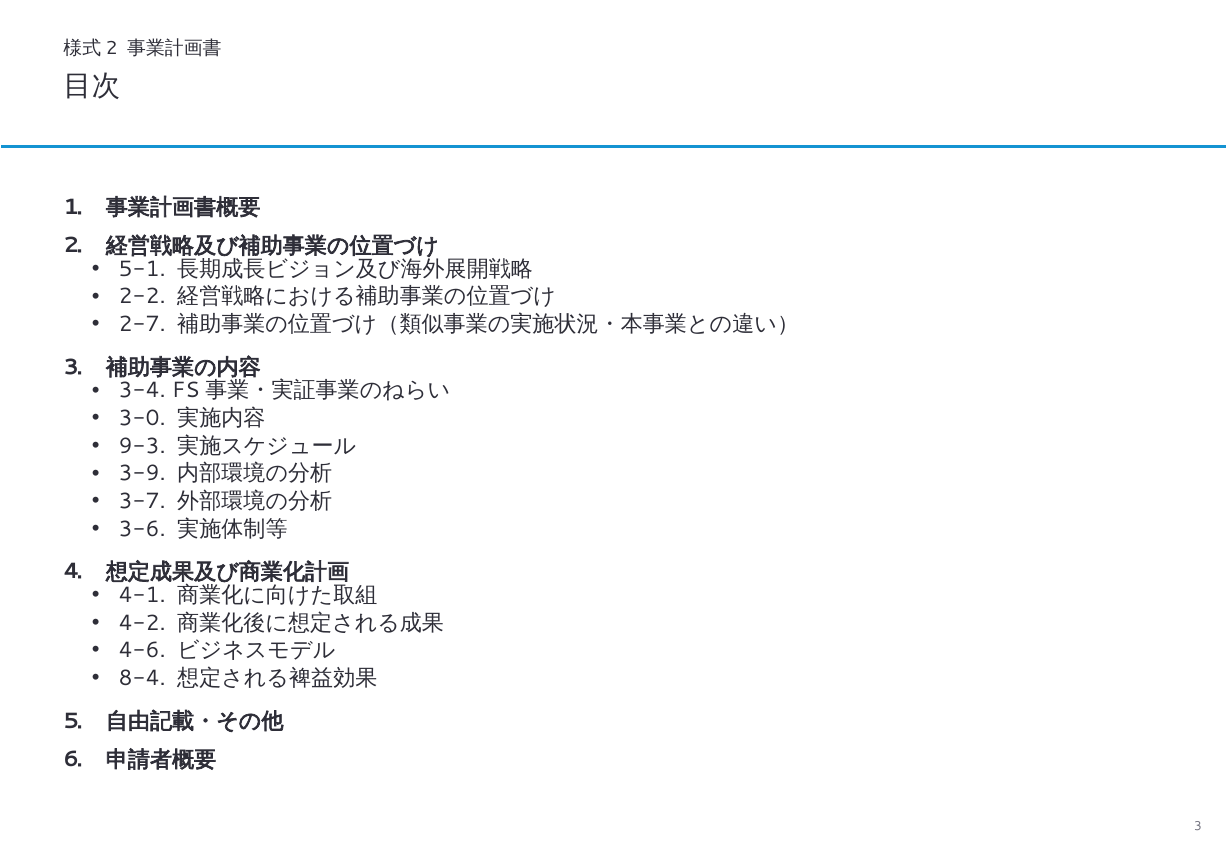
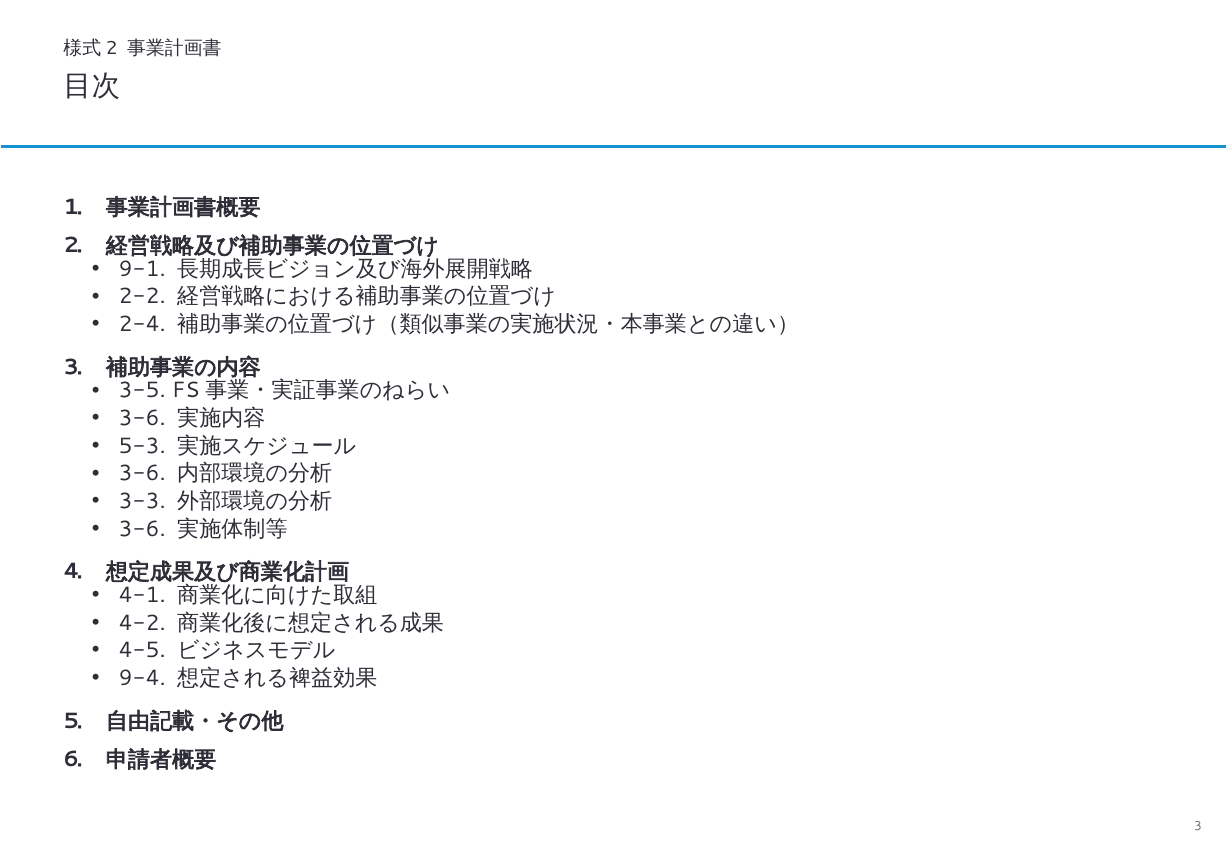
5-1: 5-1 -> 9-1
2-7: 2-7 -> 2-4
3-4: 3-4 -> 3-5
3-0 at (142, 418): 3-0 -> 3-6
9-3: 9-3 -> 5-3
3-9 at (142, 473): 3-9 -> 3-6
3-7: 3-7 -> 3-3
4-6: 4-6 -> 4-5
8-4: 8-4 -> 9-4
